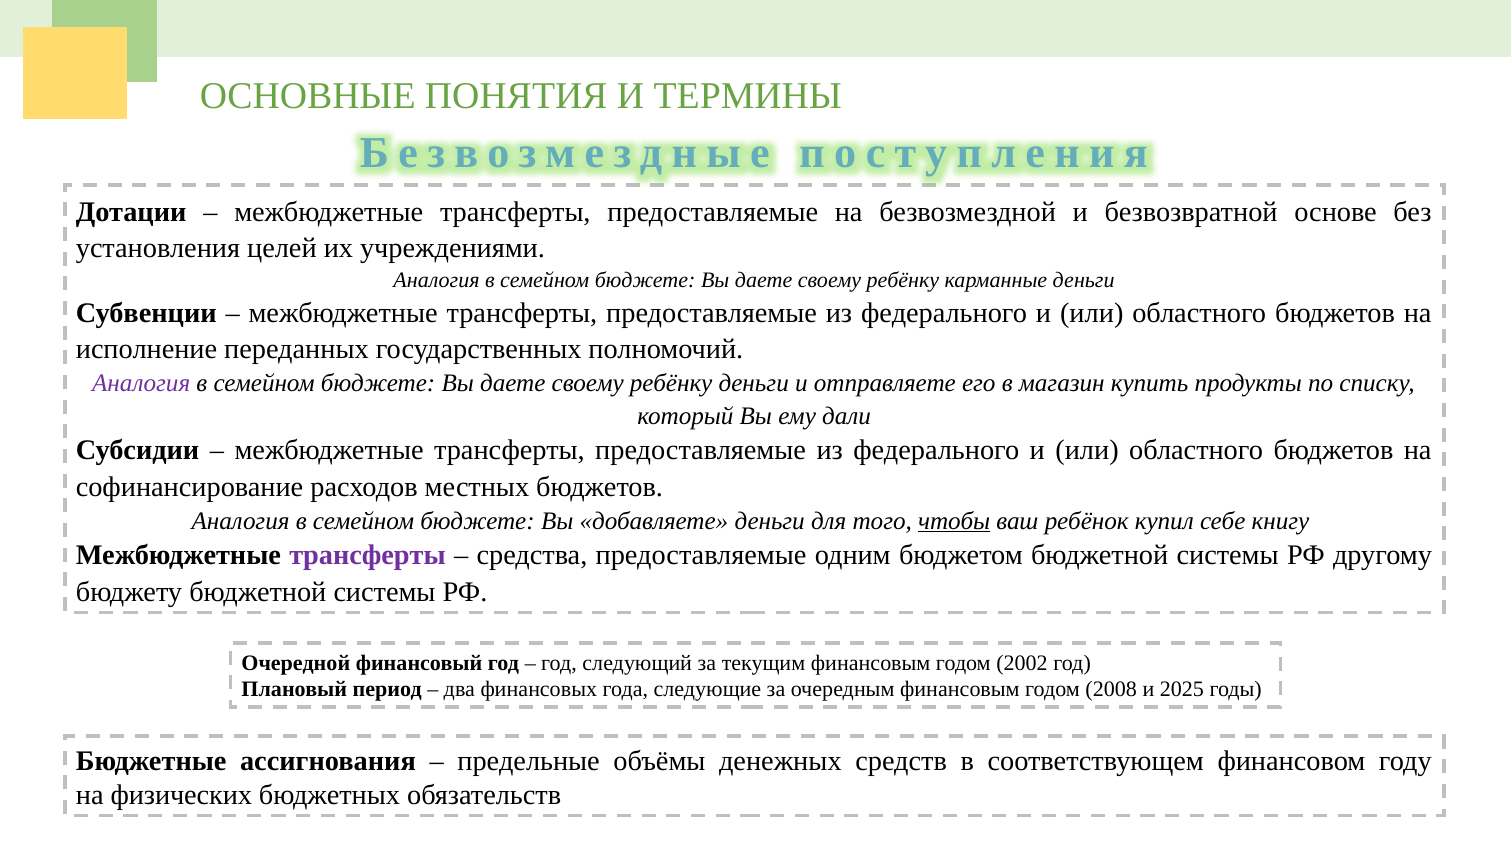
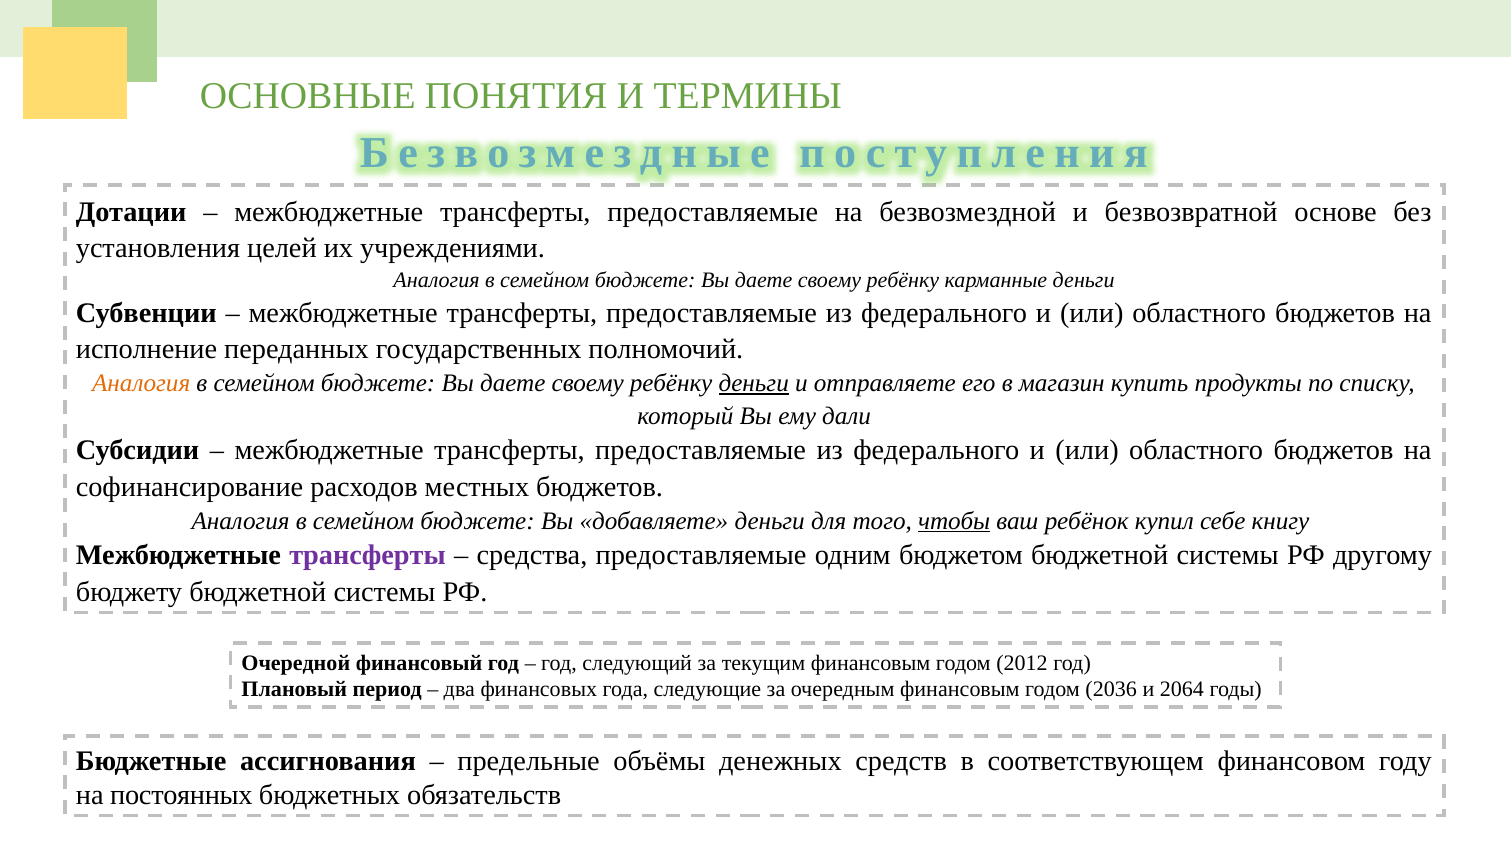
Аналогия at (141, 383) colour: purple -> orange
деньги at (754, 383) underline: none -> present
2002: 2002 -> 2012
2008: 2008 -> 2036
2025: 2025 -> 2064
физических: физических -> постоянных
